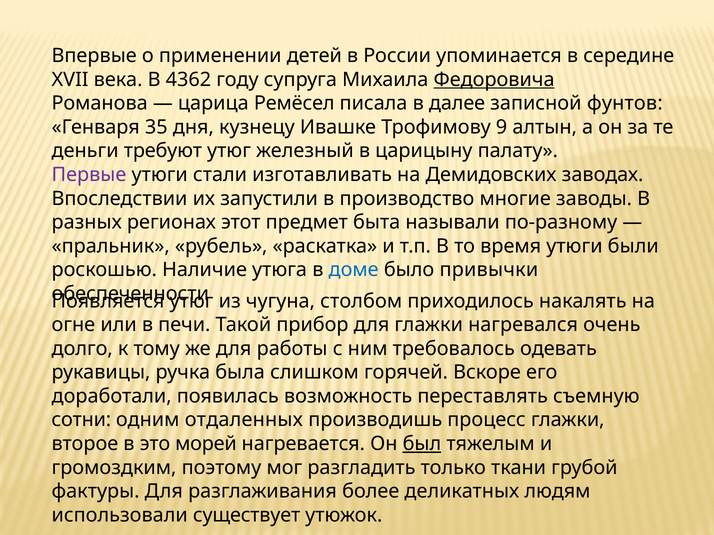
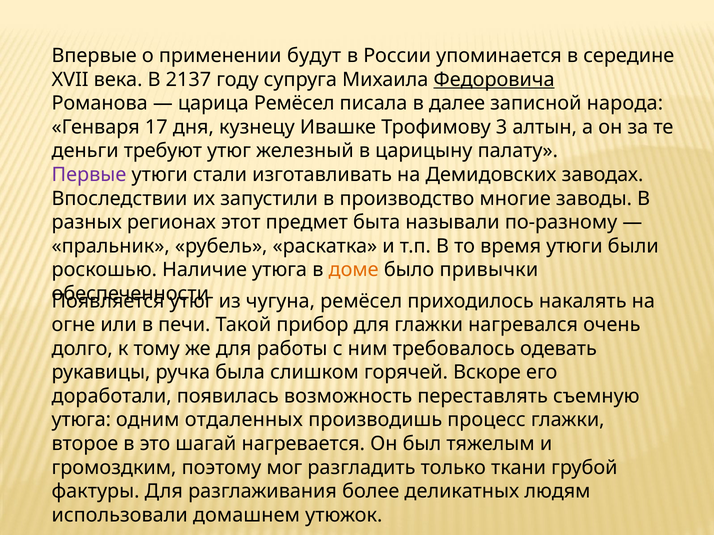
детей: детей -> будут
4362: 4362 -> 2137
фунтов: фунтов -> народа
35: 35 -> 17
9: 9 -> 3
доме colour: blue -> orange
чугуна столбом: столбом -> ремёсел
сотни at (81, 420): сотни -> утюга
морей: морей -> шагай
был underline: present -> none
существует: существует -> домашнем
